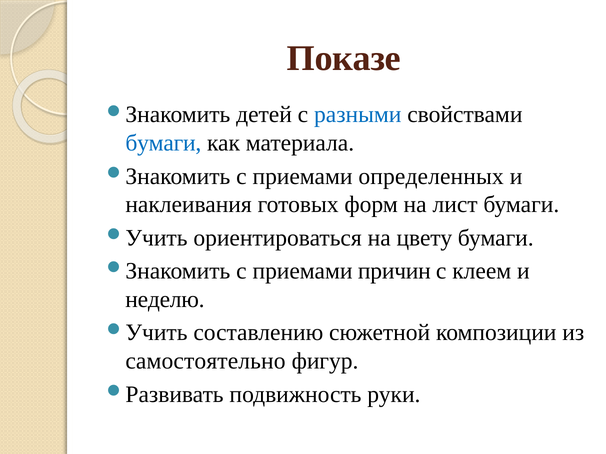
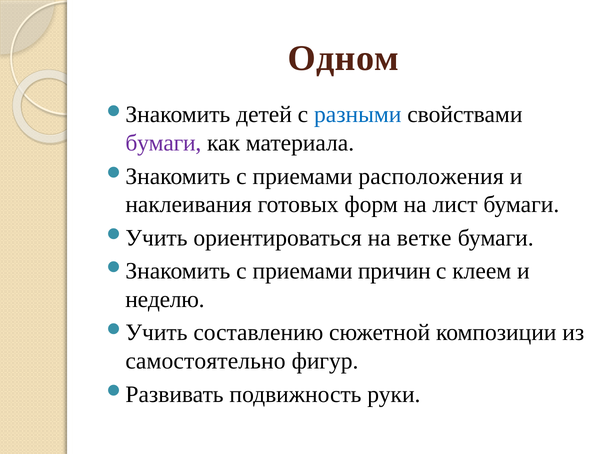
Показе: Показе -> Одном
бумаги at (163, 143) colour: blue -> purple
определенных: определенных -> расположения
цвету: цвету -> ветке
